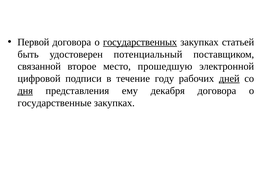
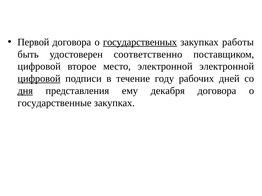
статьей: статьей -> работы
потенциальный: потенциальный -> соответственно
связанной at (39, 67): связанной -> цифровой
место прошедшую: прошедшую -> электронной
цифровой at (39, 79) underline: none -> present
дней underline: present -> none
